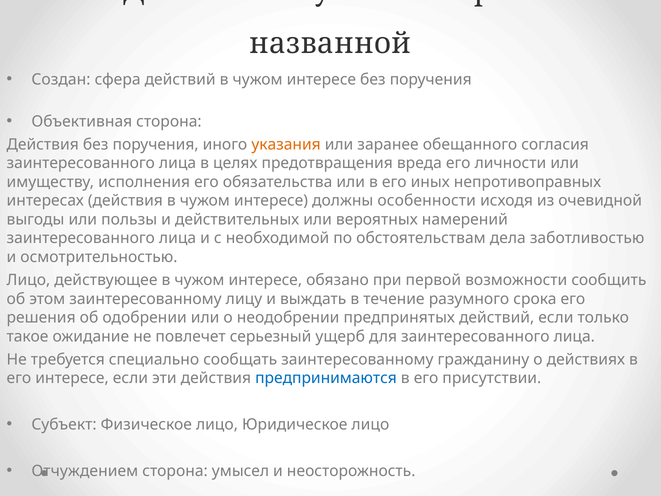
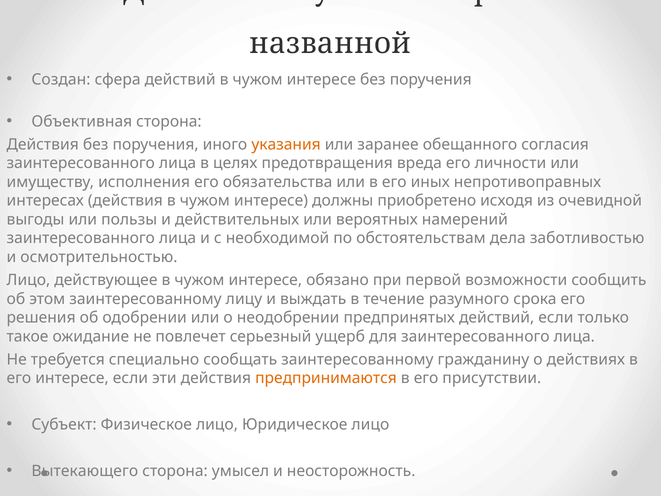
особенности: особенности -> приобретено
предпринимаются colour: blue -> orange
Отчуждением: Отчуждением -> Вытекающего
